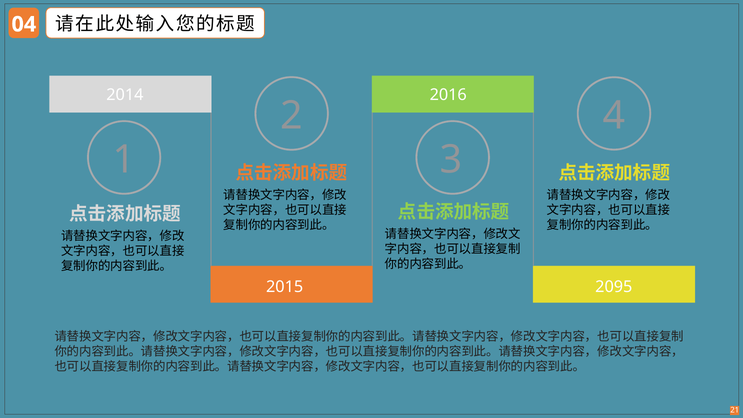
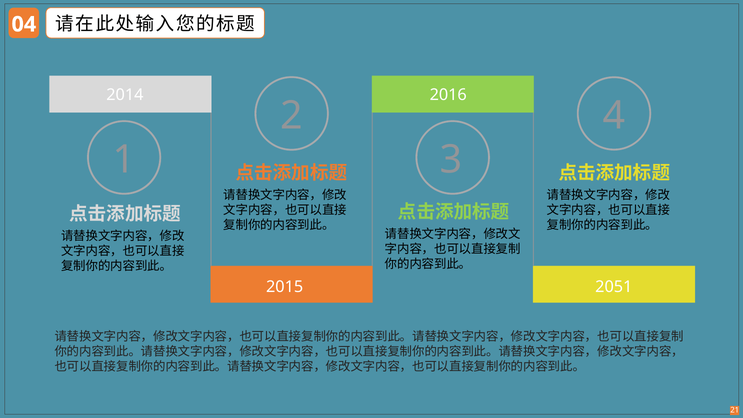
2095: 2095 -> 2051
